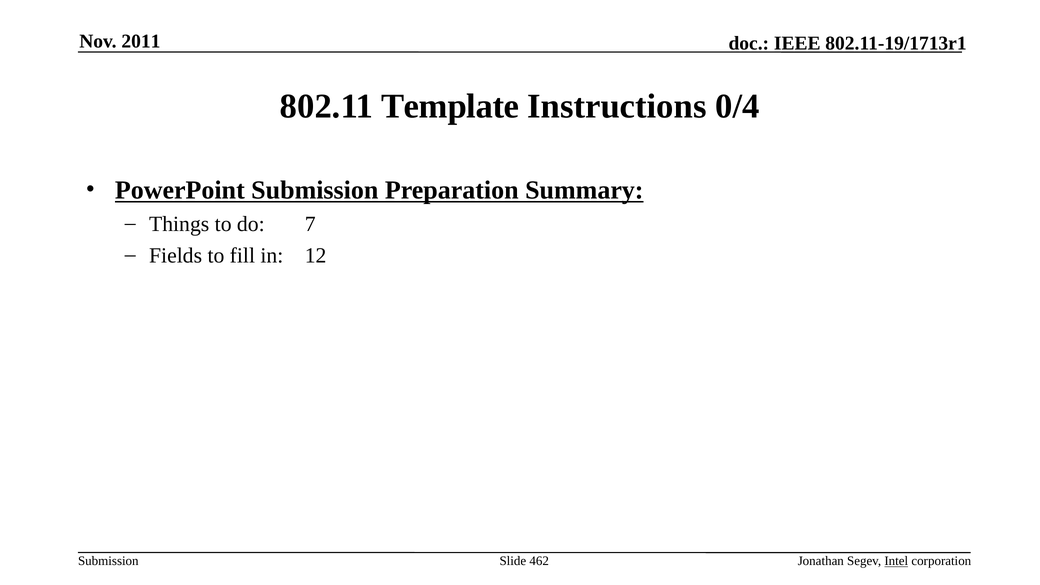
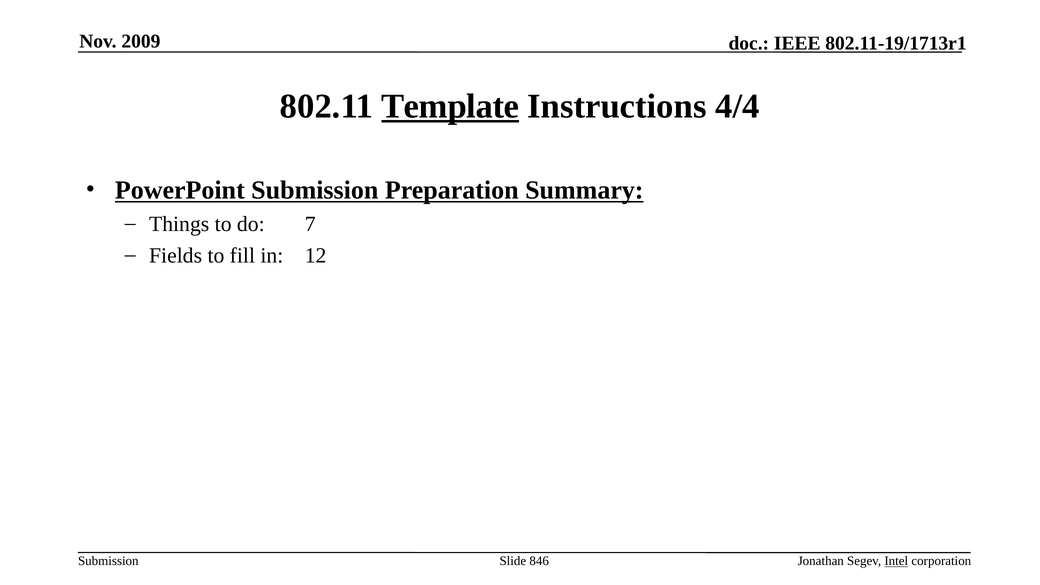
2011: 2011 -> 2009
Template underline: none -> present
0/4: 0/4 -> 4/4
462: 462 -> 846
